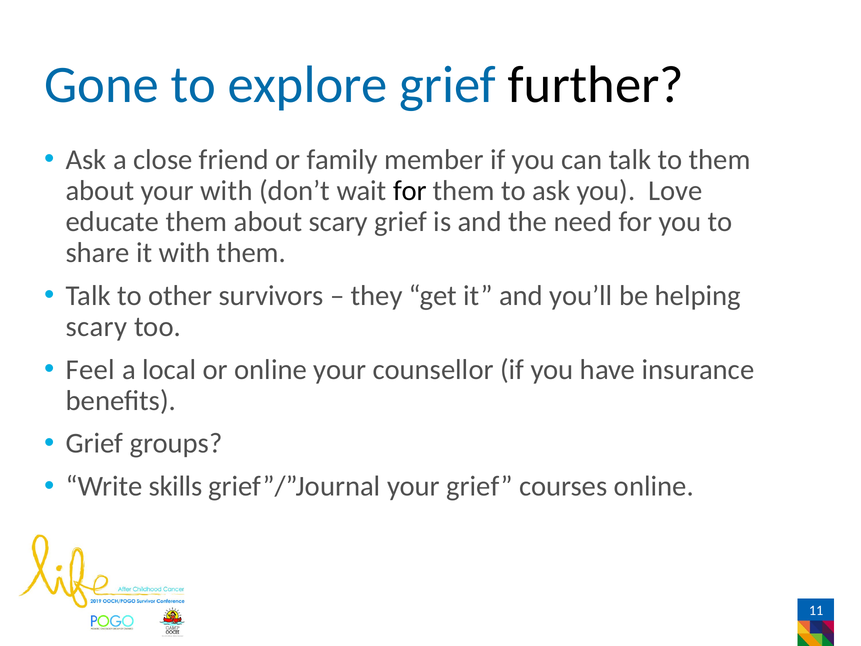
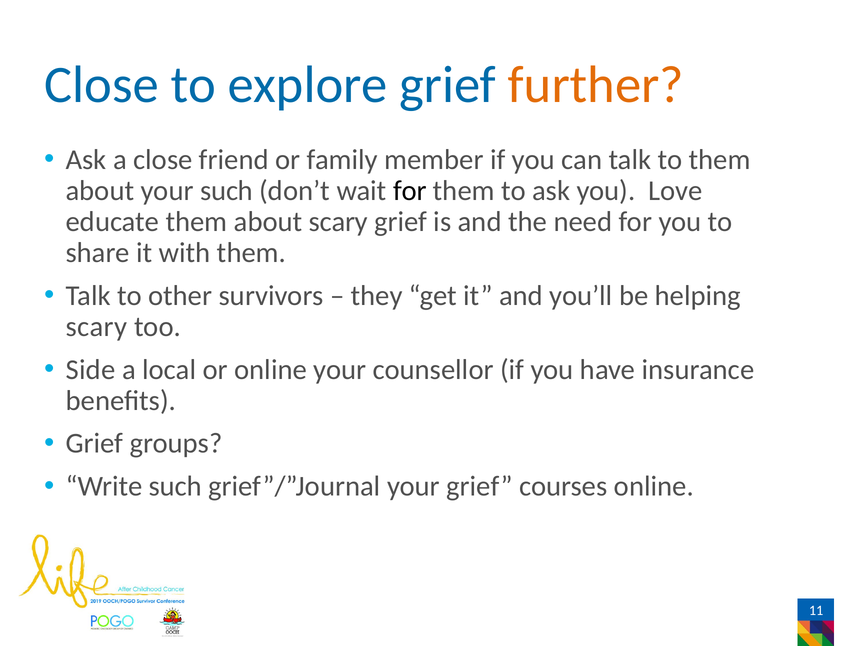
Gone at (102, 85): Gone -> Close
further colour: black -> orange
your with: with -> such
Feel: Feel -> Side
Write skills: skills -> such
